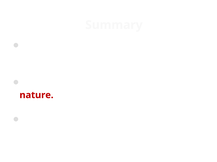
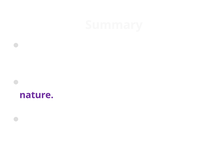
nature colour: red -> purple
